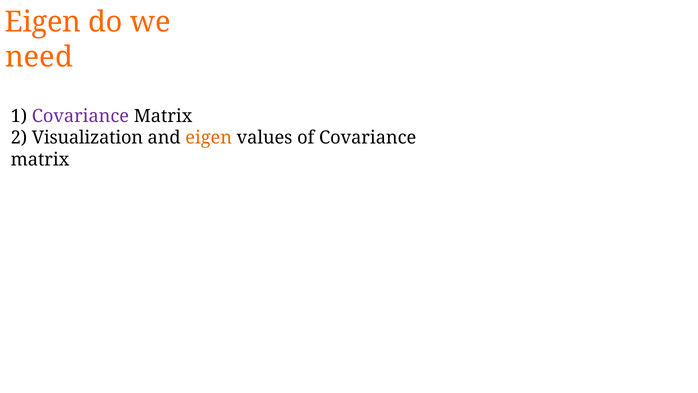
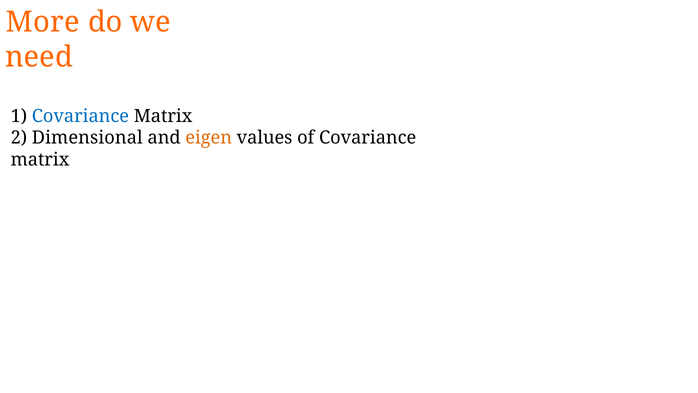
Eigen at (43, 22): Eigen -> More
Covariance at (80, 116) colour: purple -> blue
Visualization: Visualization -> Dimensional
